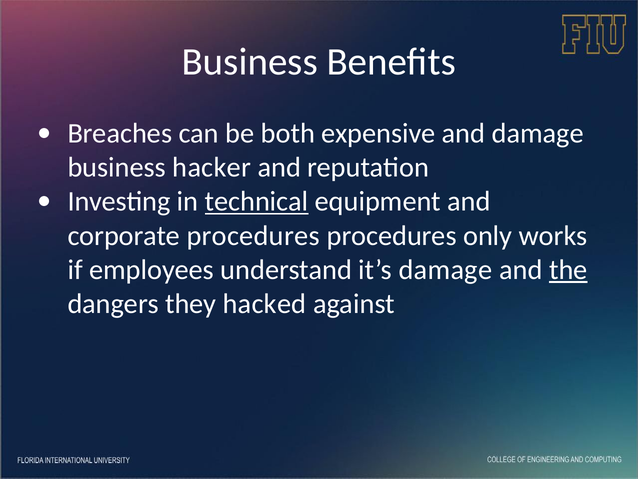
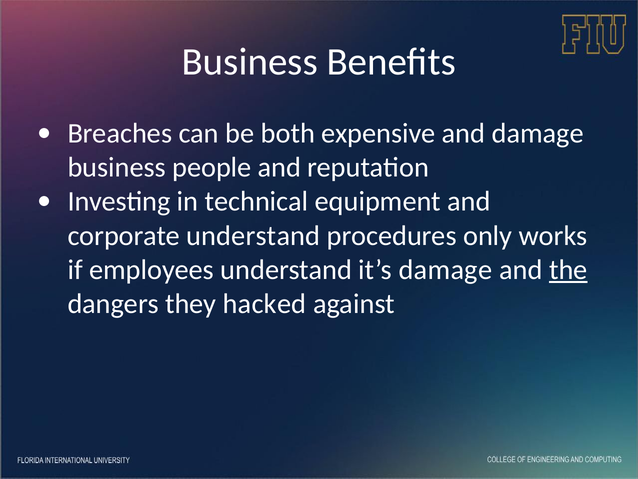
hacker: hacker -> people
technical underline: present -> none
corporate procedures: procedures -> understand
